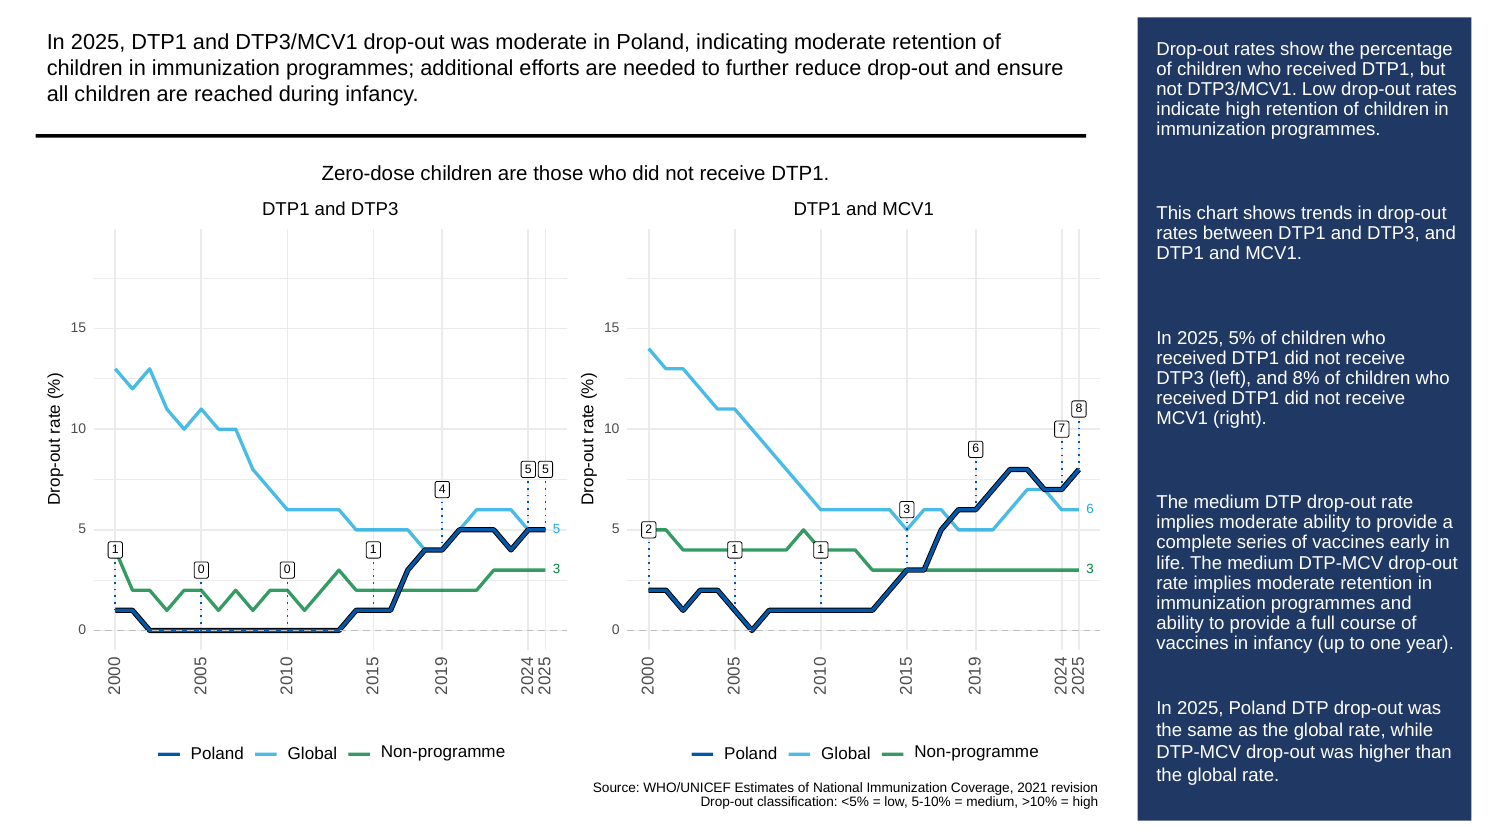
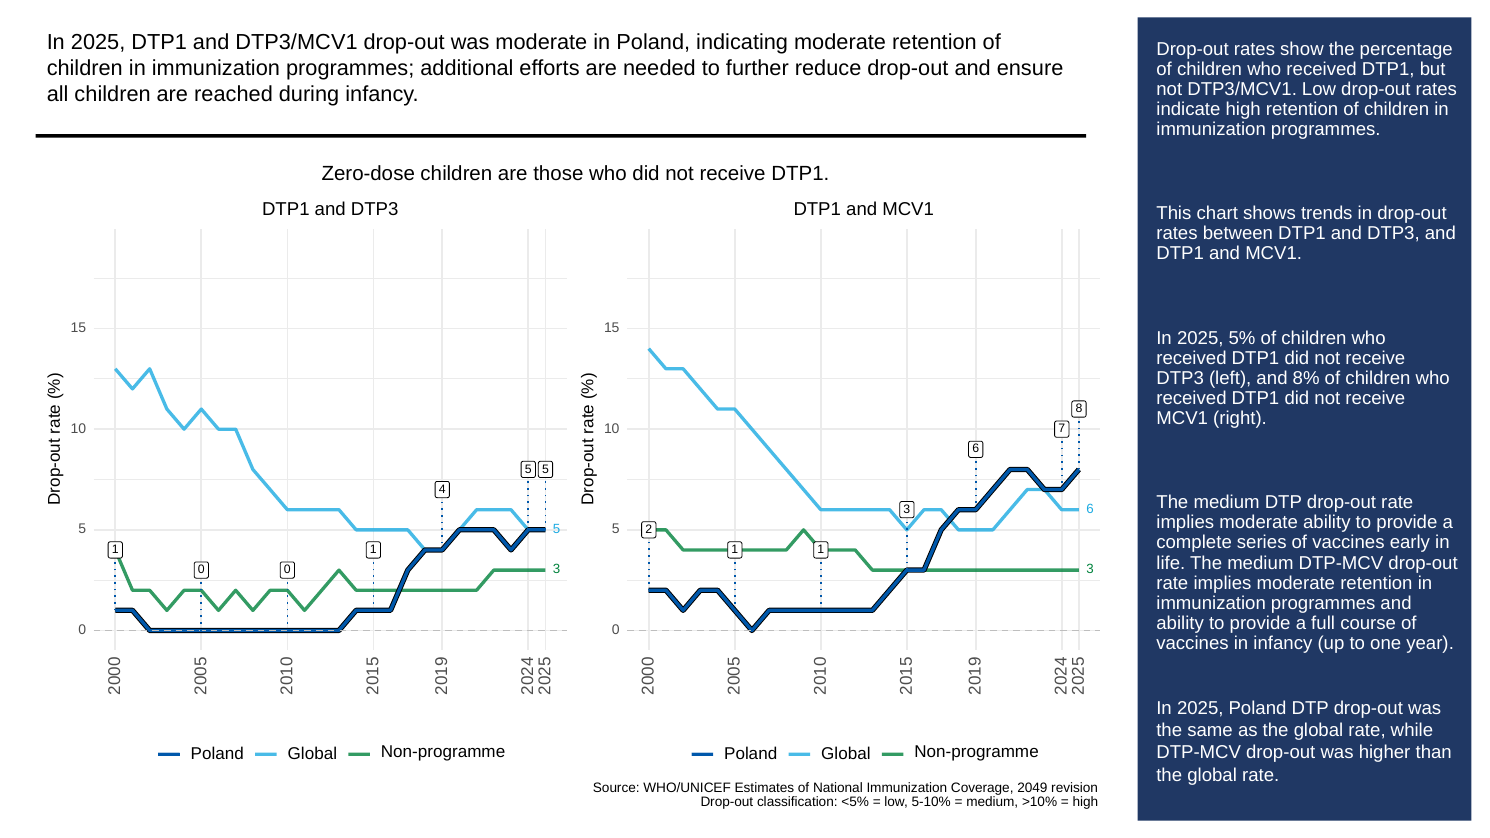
2021: 2021 -> 2049
